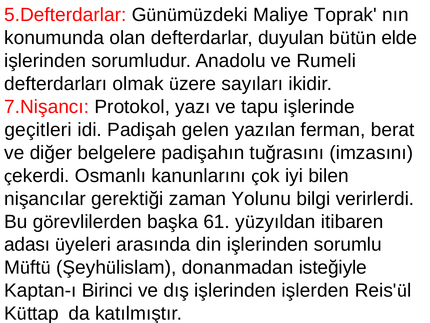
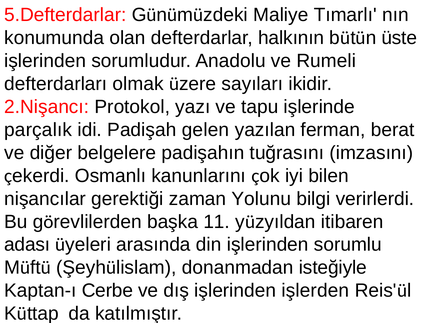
Toprak: Toprak -> Tımarlı
duyulan: duyulan -> halkının
elde: elde -> üste
7.Nişancı: 7.Nişancı -> 2.Nişancı
geçitleri: geçitleri -> parçalık
61: 61 -> 11
Birinci: Birinci -> Cerbe
